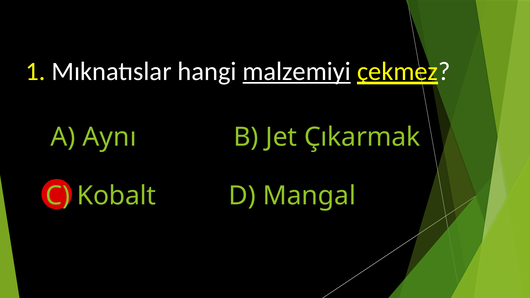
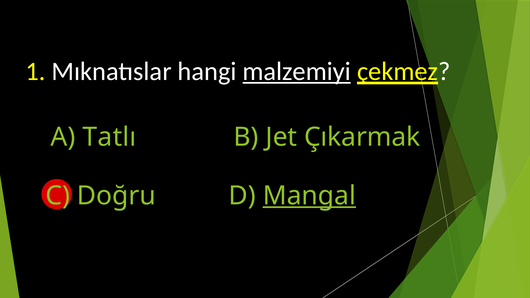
Aynı: Aynı -> Tatlı
Kobalt: Kobalt -> Doğru
Mangal underline: none -> present
